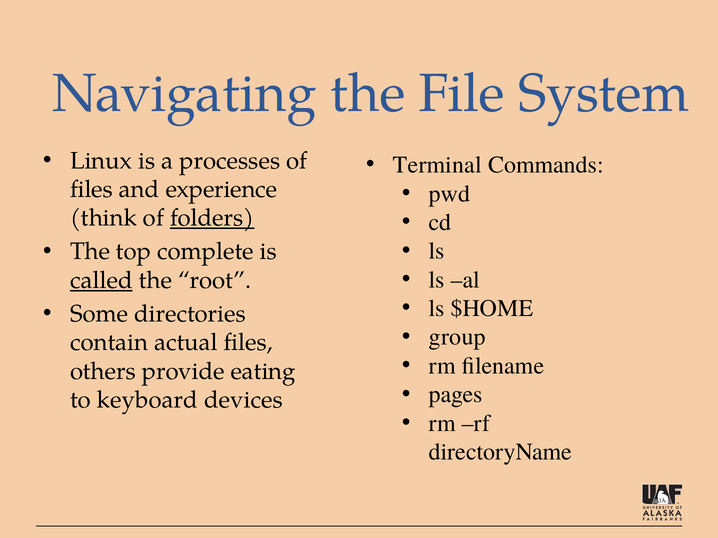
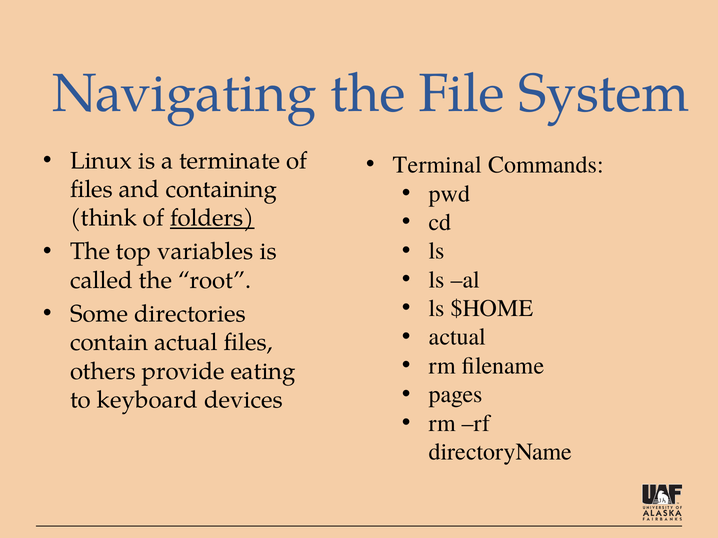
processes: processes -> terminate
experience: experience -> containing
complete: complete -> variables
called underline: present -> none
group at (457, 337): group -> actual
